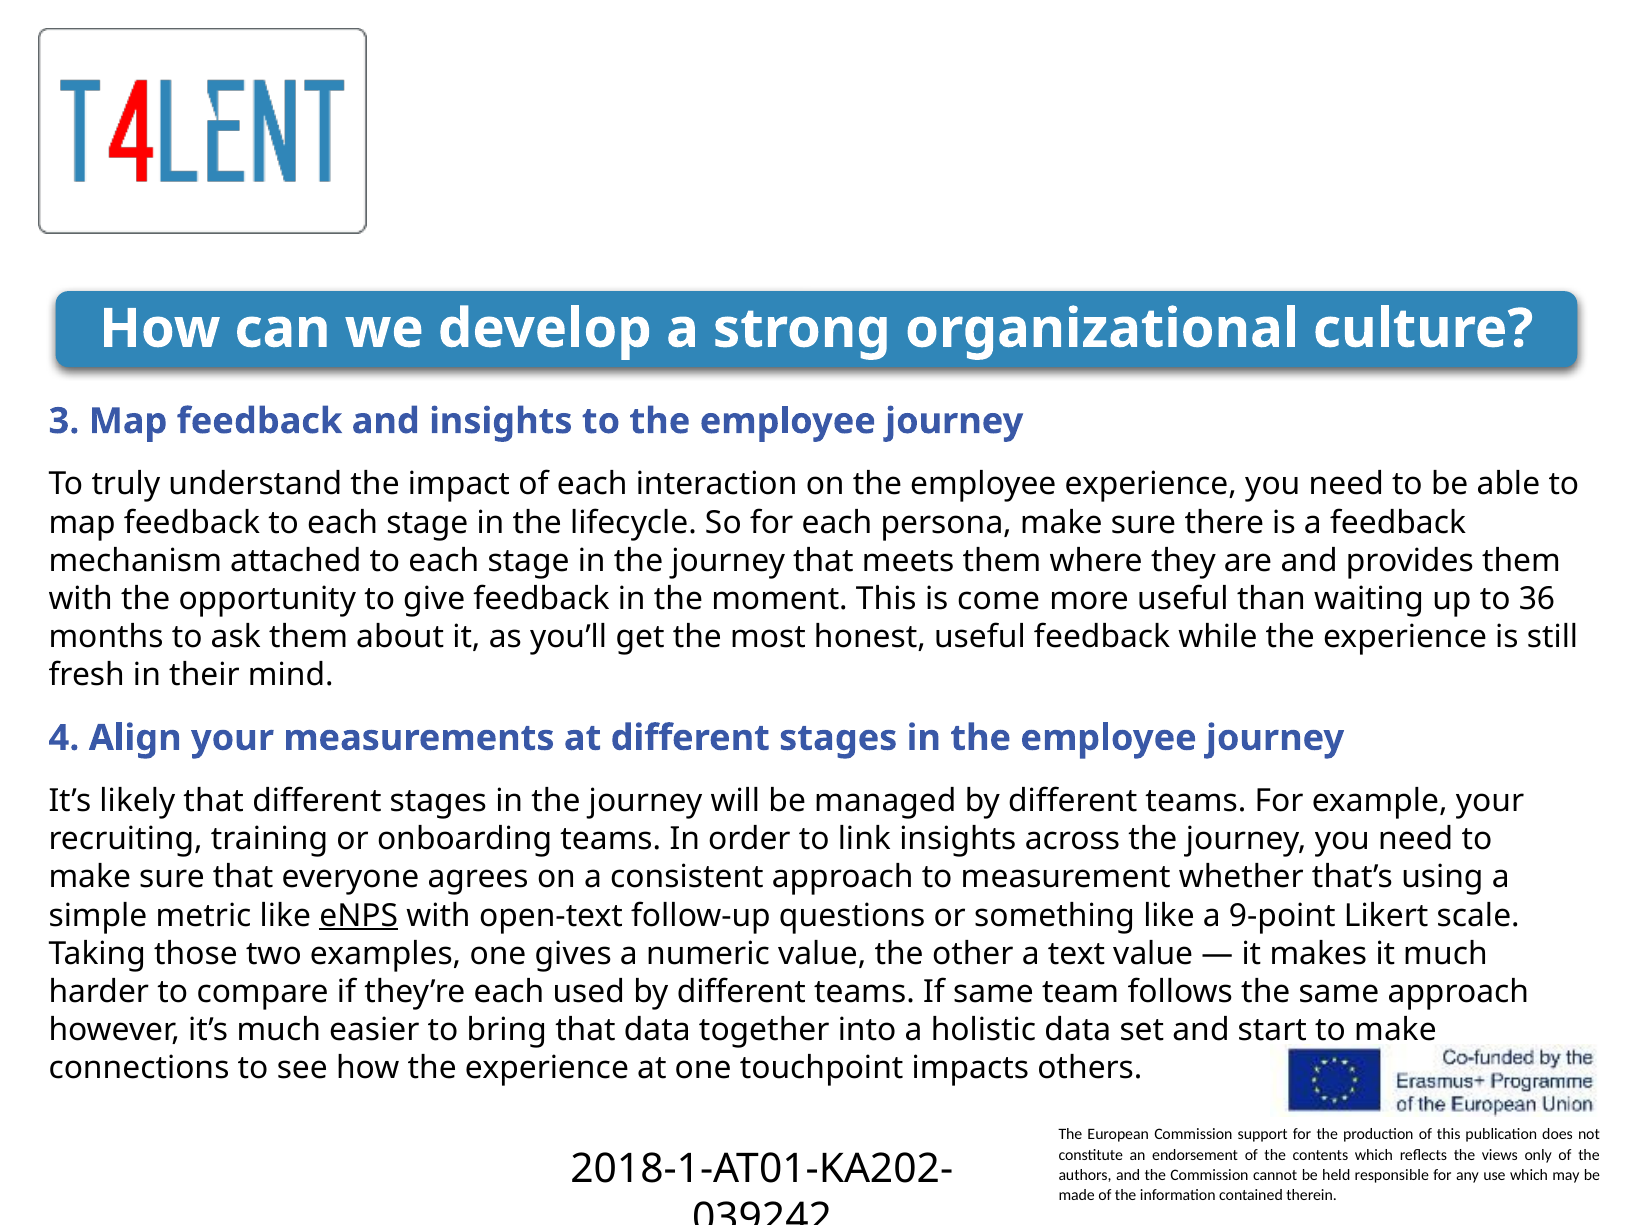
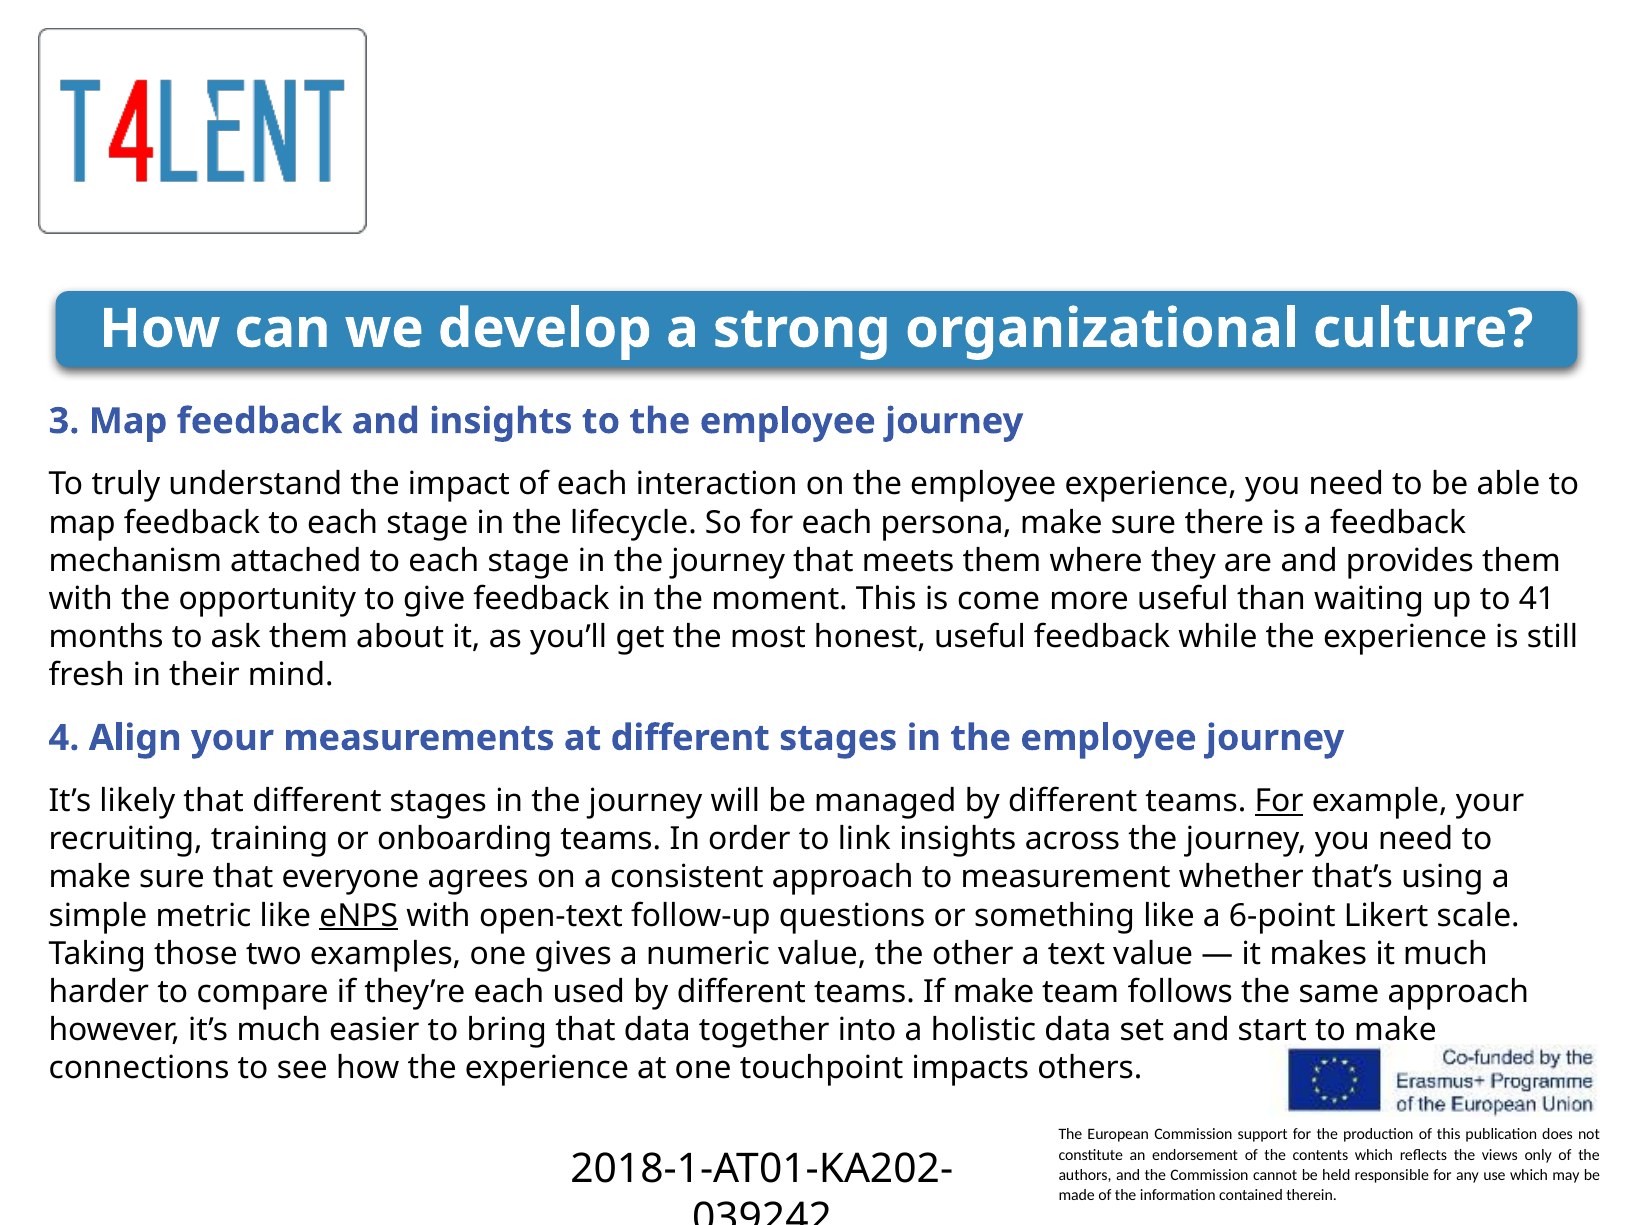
36: 36 -> 41
For at (1279, 801) underline: none -> present
9-point: 9-point -> 6-point
If same: same -> make
